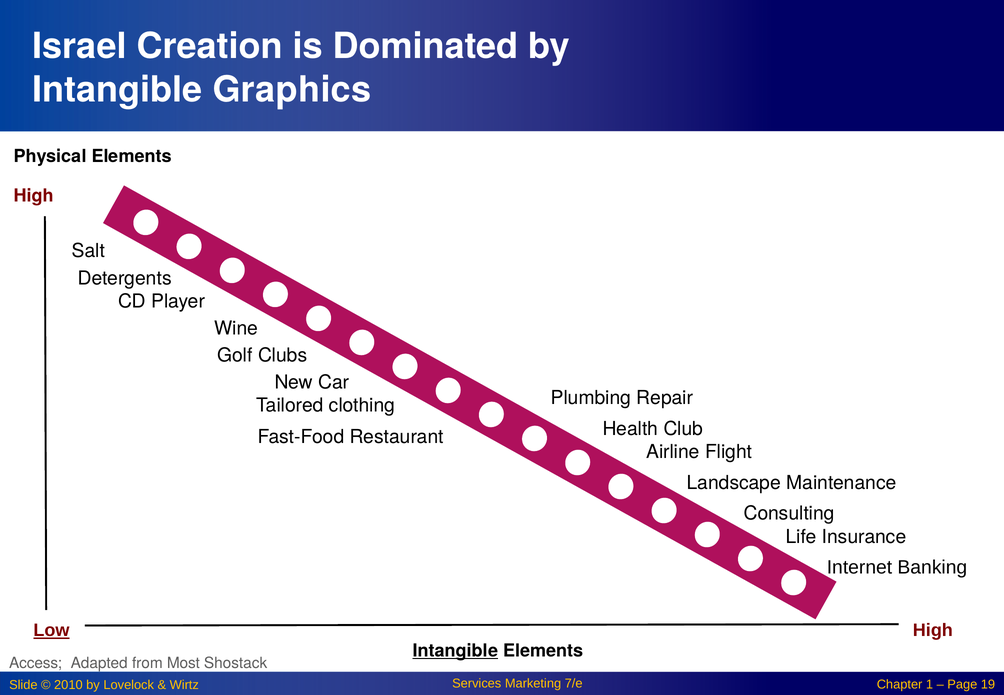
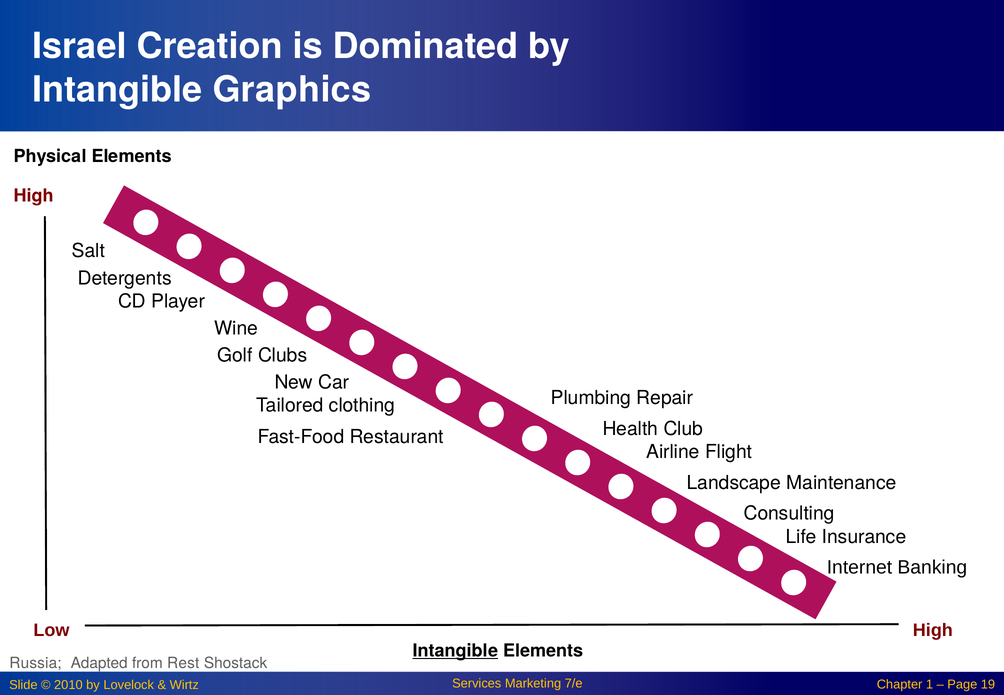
Low underline: present -> none
Access: Access -> Russia
Most: Most -> Rest
